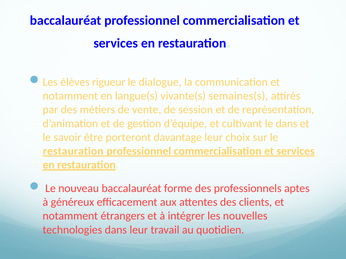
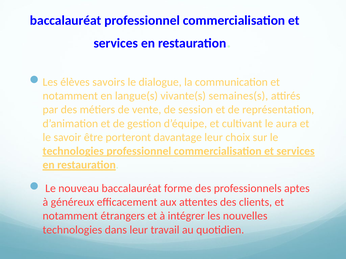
rigueur: rigueur -> savoirs
le dans: dans -> aura
restauration at (73, 151): restauration -> technologies
